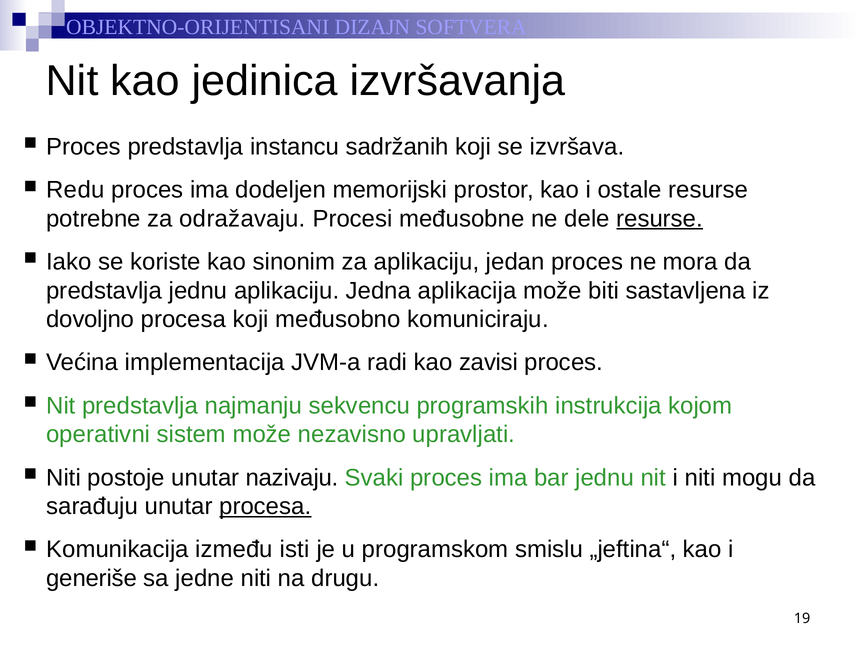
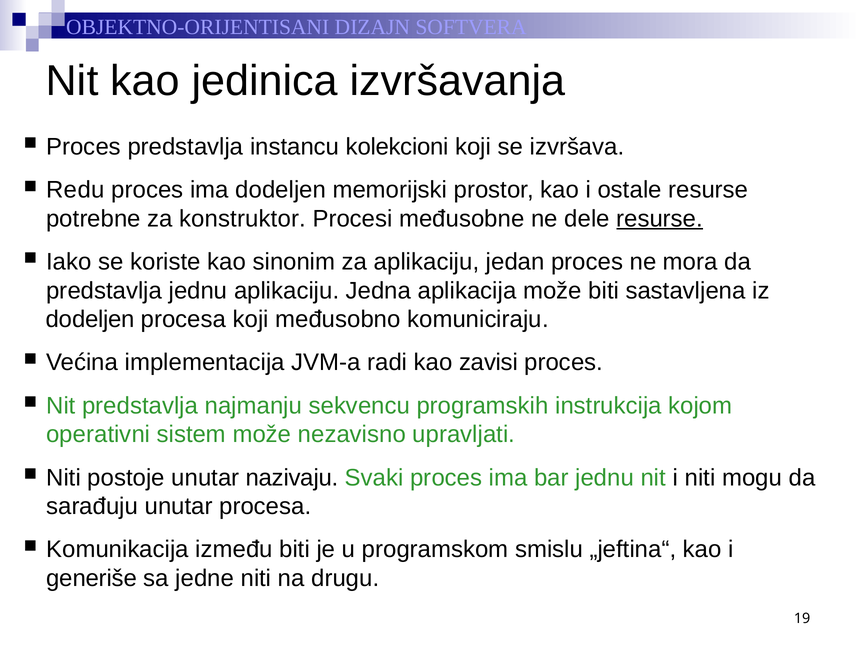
sadržanih: sadržanih -> kolekcioni
odražavaju: odražavaju -> konstruktor
dovoljno at (90, 319): dovoljno -> dodeljen
procesa at (265, 506) underline: present -> none
između isti: isti -> biti
